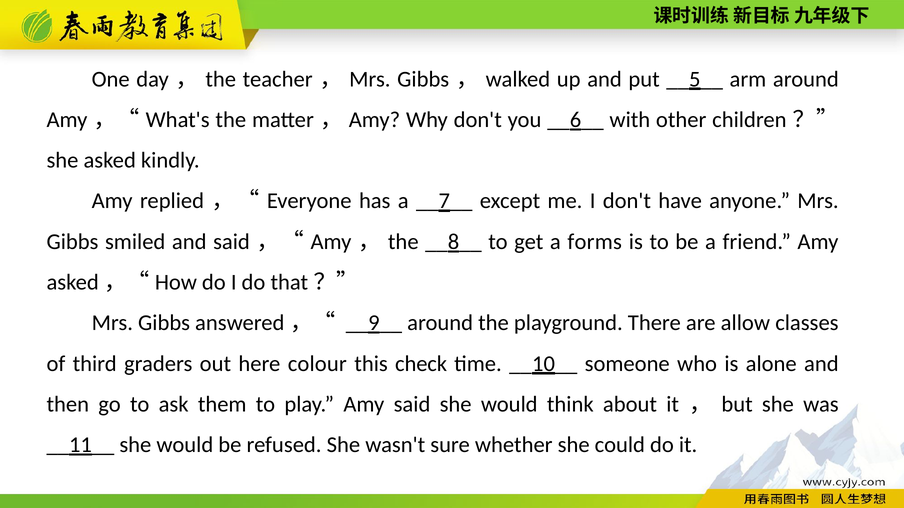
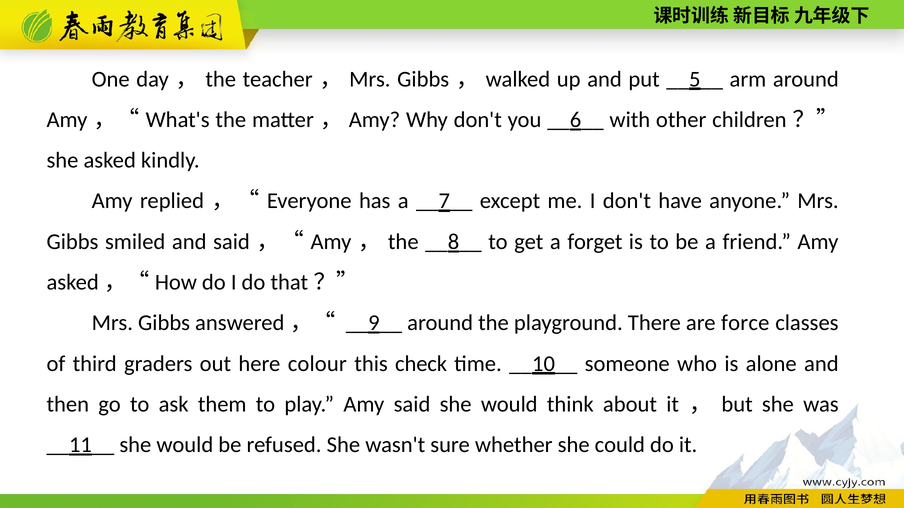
forms: forms -> forget
allow: allow -> force
